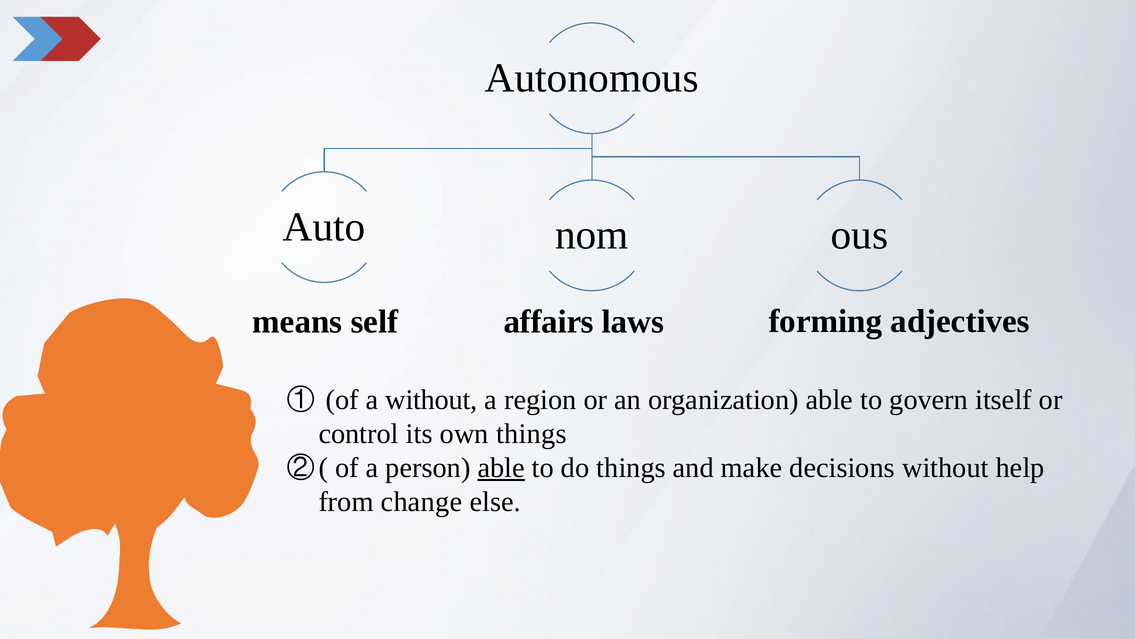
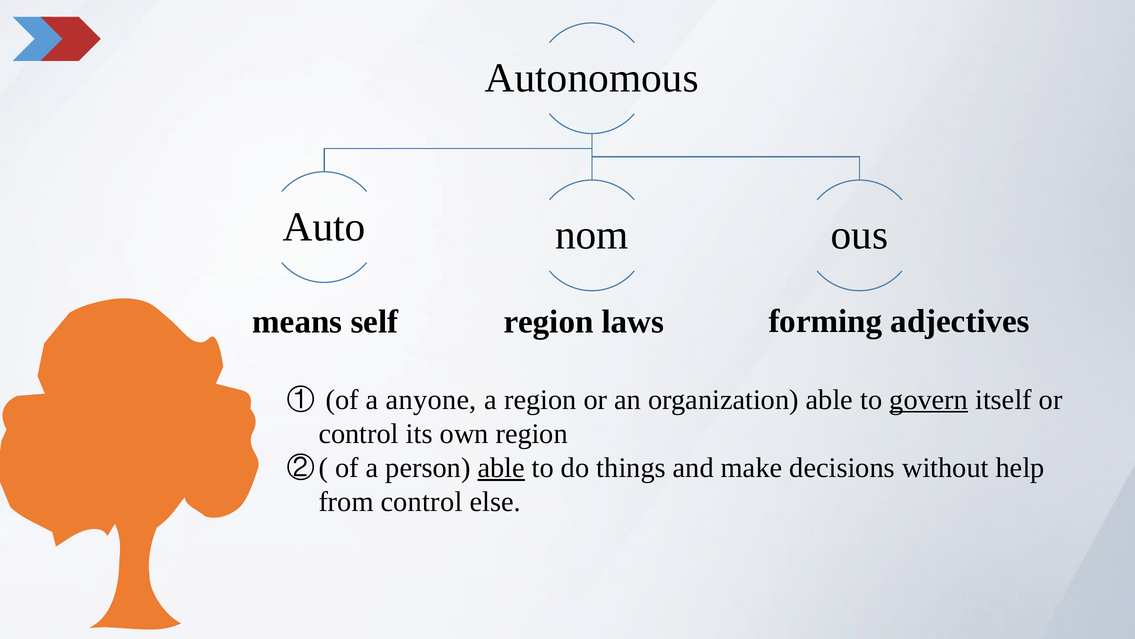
self affairs: affairs -> region
a without: without -> anyone
govern underline: none -> present
own things: things -> region
from change: change -> control
